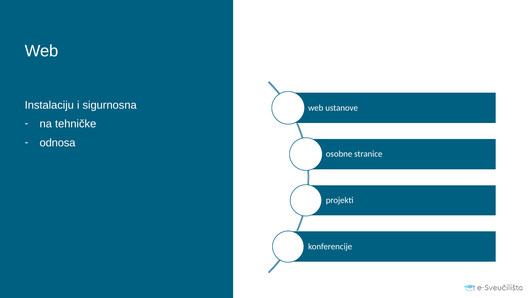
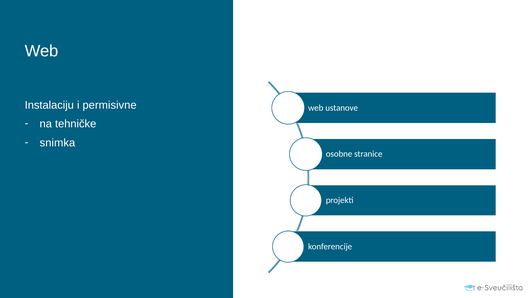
sigurnosna: sigurnosna -> permisivne
odnosa: odnosa -> snimka
